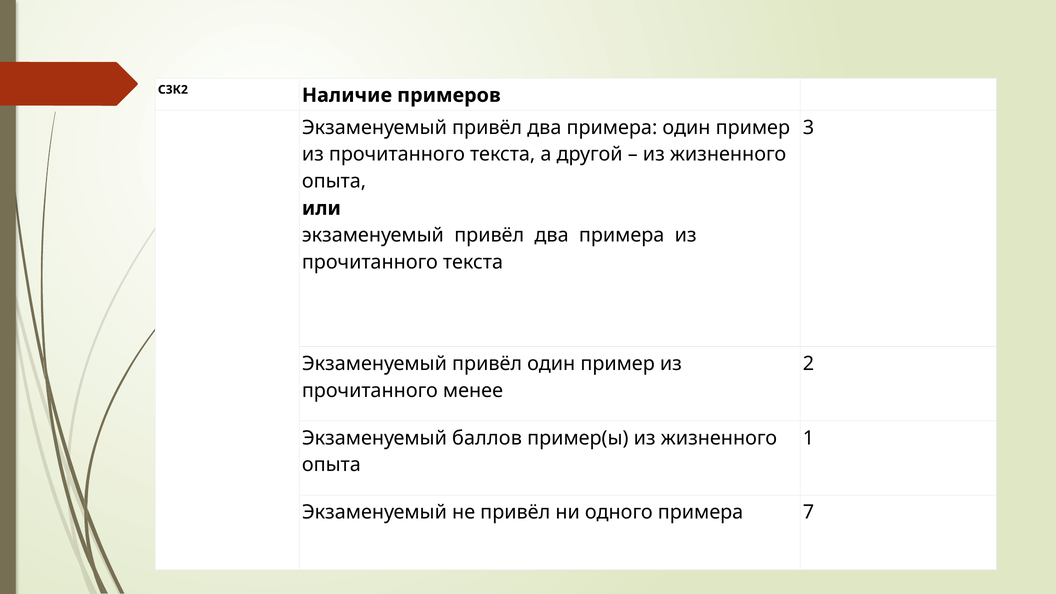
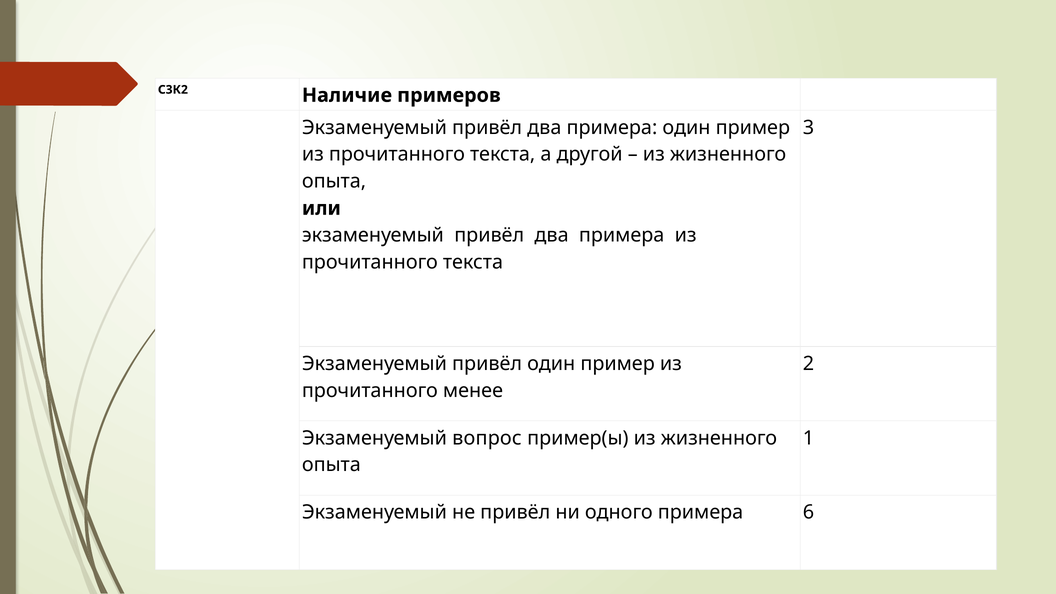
баллов: баллов -> вопрос
7: 7 -> 6
